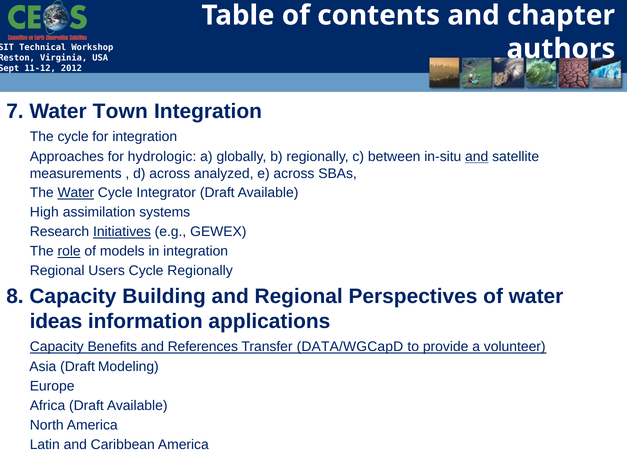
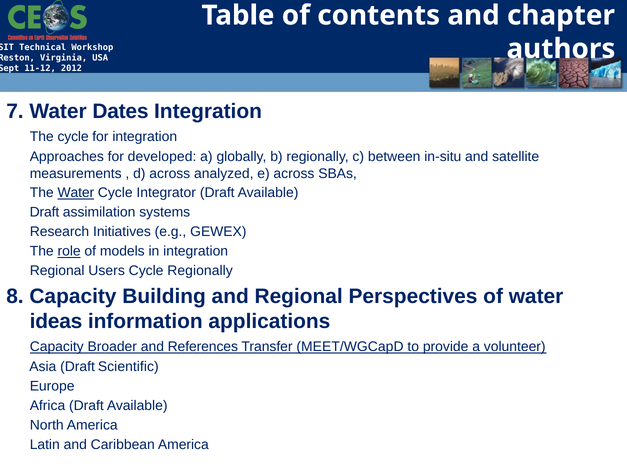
Town: Town -> Dates
hydrologic: hydrologic -> developed
and at (477, 157) underline: present -> none
High at (44, 213): High -> Draft
Initiatives underline: present -> none
Benefits: Benefits -> Broader
DATA/WGCapD: DATA/WGCapD -> MEET/WGCapD
Modeling: Modeling -> Scientific
